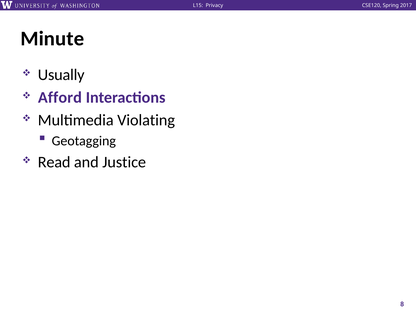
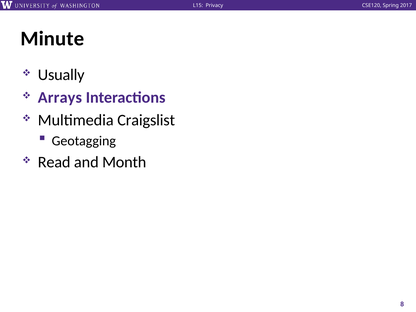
Afford: Afford -> Arrays
Violating: Violating -> Craigslist
Justice: Justice -> Month
